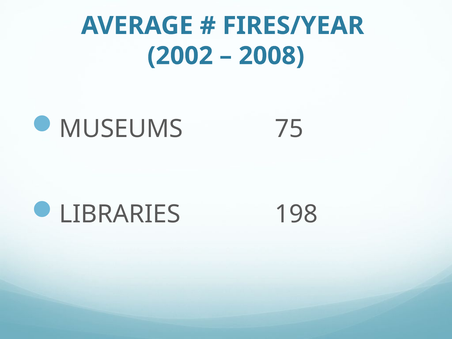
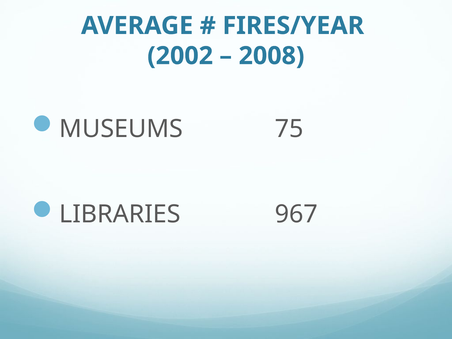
198: 198 -> 967
